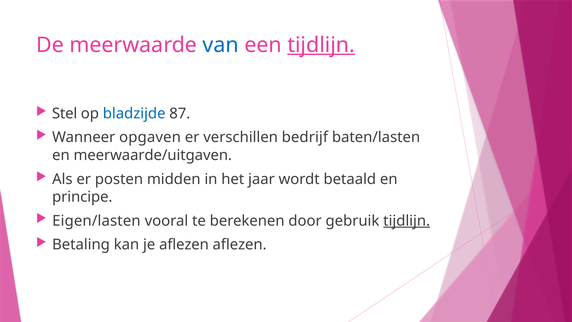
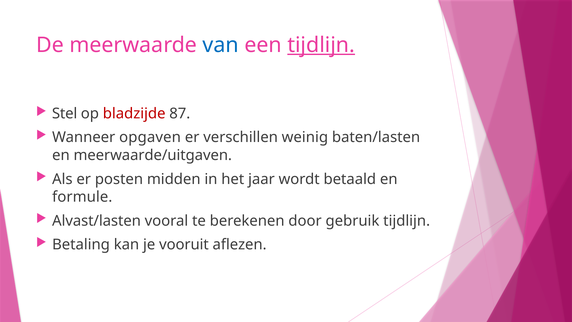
bladzijde colour: blue -> red
bedrijf: bedrijf -> weinig
principe: principe -> formule
Eigen/lasten: Eigen/lasten -> Alvast/lasten
tijdlijn at (407, 221) underline: present -> none
je aflezen: aflezen -> vooruit
